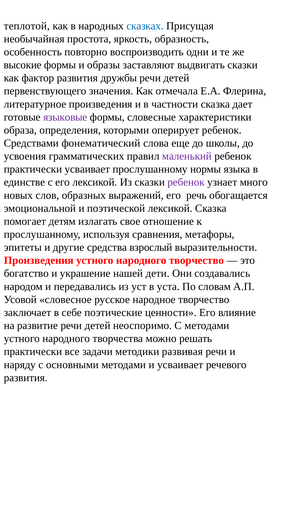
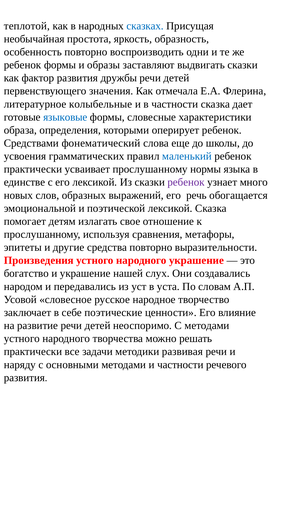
высокие at (23, 65): высокие -> ребенок
литературное произведения: произведения -> колыбельные
языковые colour: purple -> blue
маленький colour: purple -> blue
средства взрослый: взрослый -> повторно
народного творчество: творчество -> украшение
дети: дети -> слух
и усваивает: усваивает -> частности
